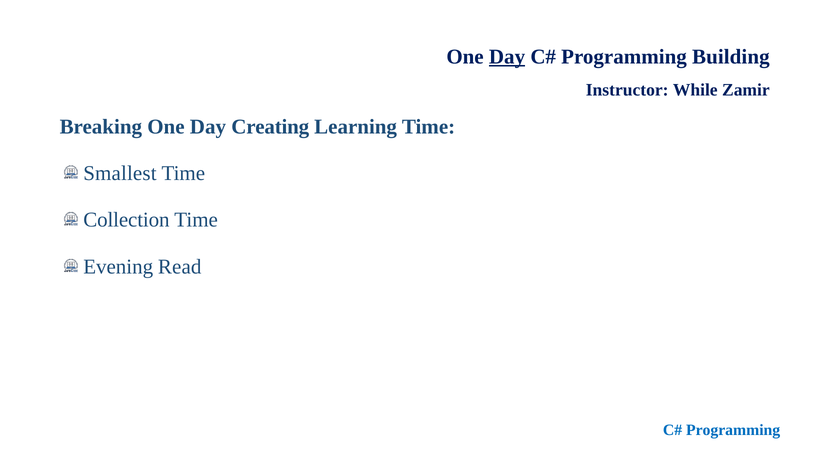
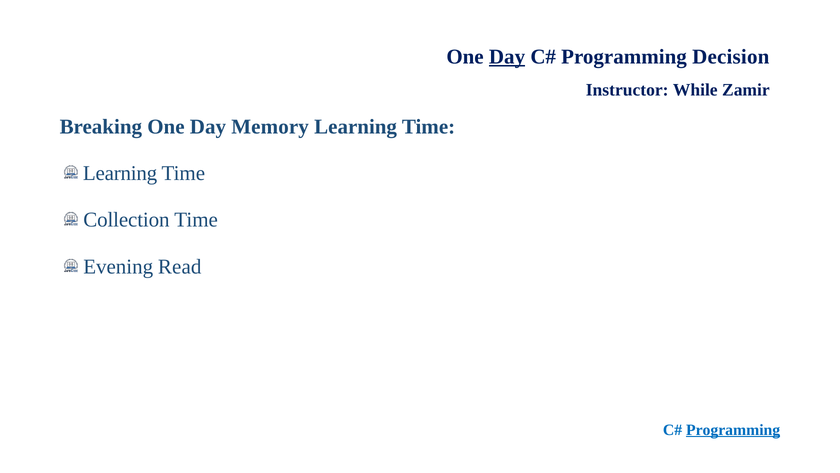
Building: Building -> Decision
Creating: Creating -> Memory
Smallest at (120, 173): Smallest -> Learning
Programming at (733, 429) underline: none -> present
